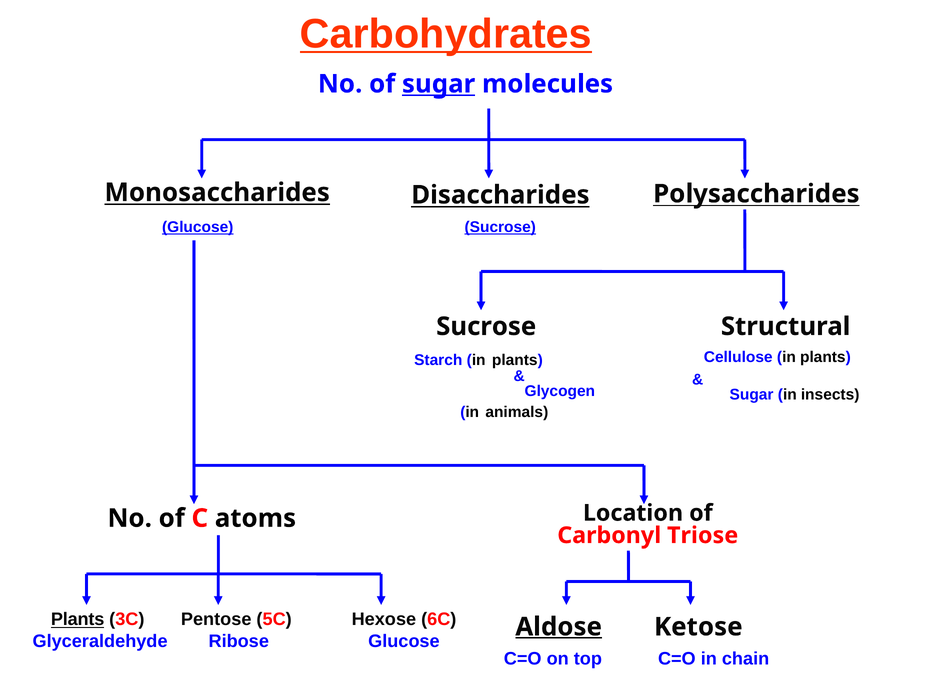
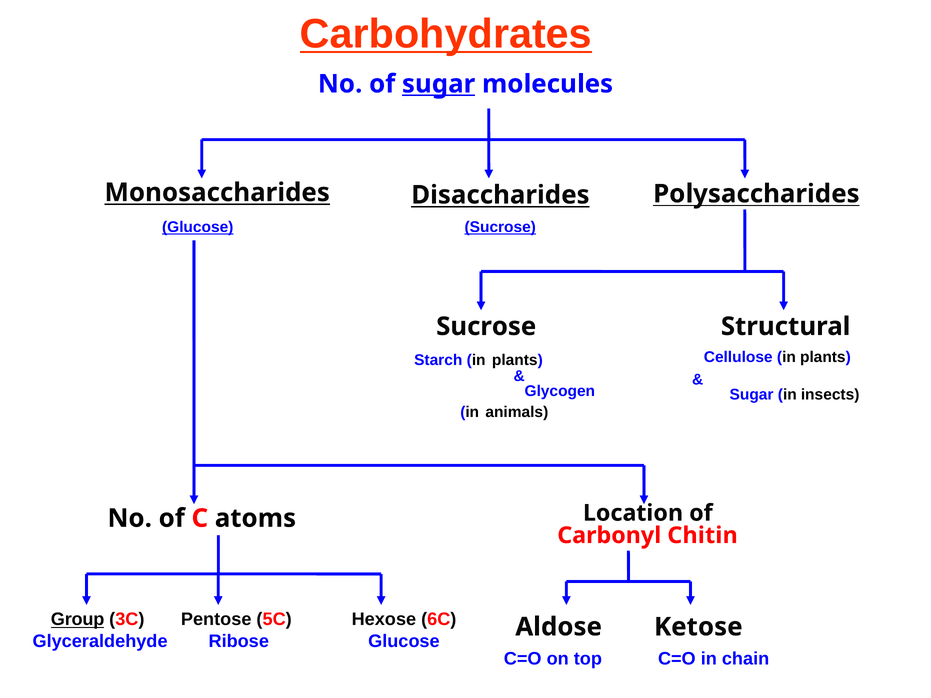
Triose: Triose -> Chitin
Plants at (78, 620): Plants -> Group
Aldose underline: present -> none
